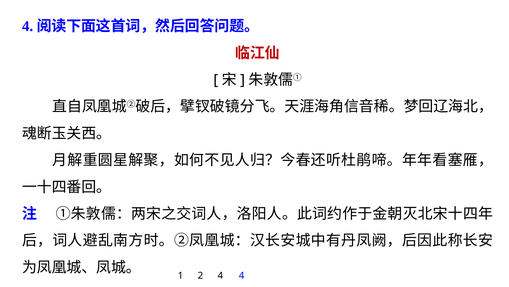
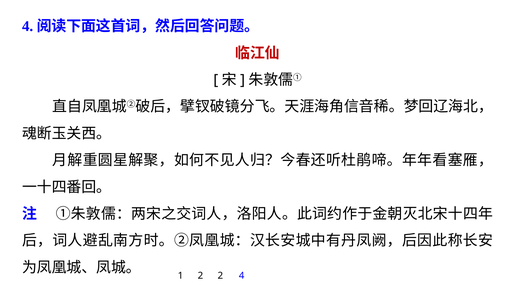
2 4: 4 -> 2
